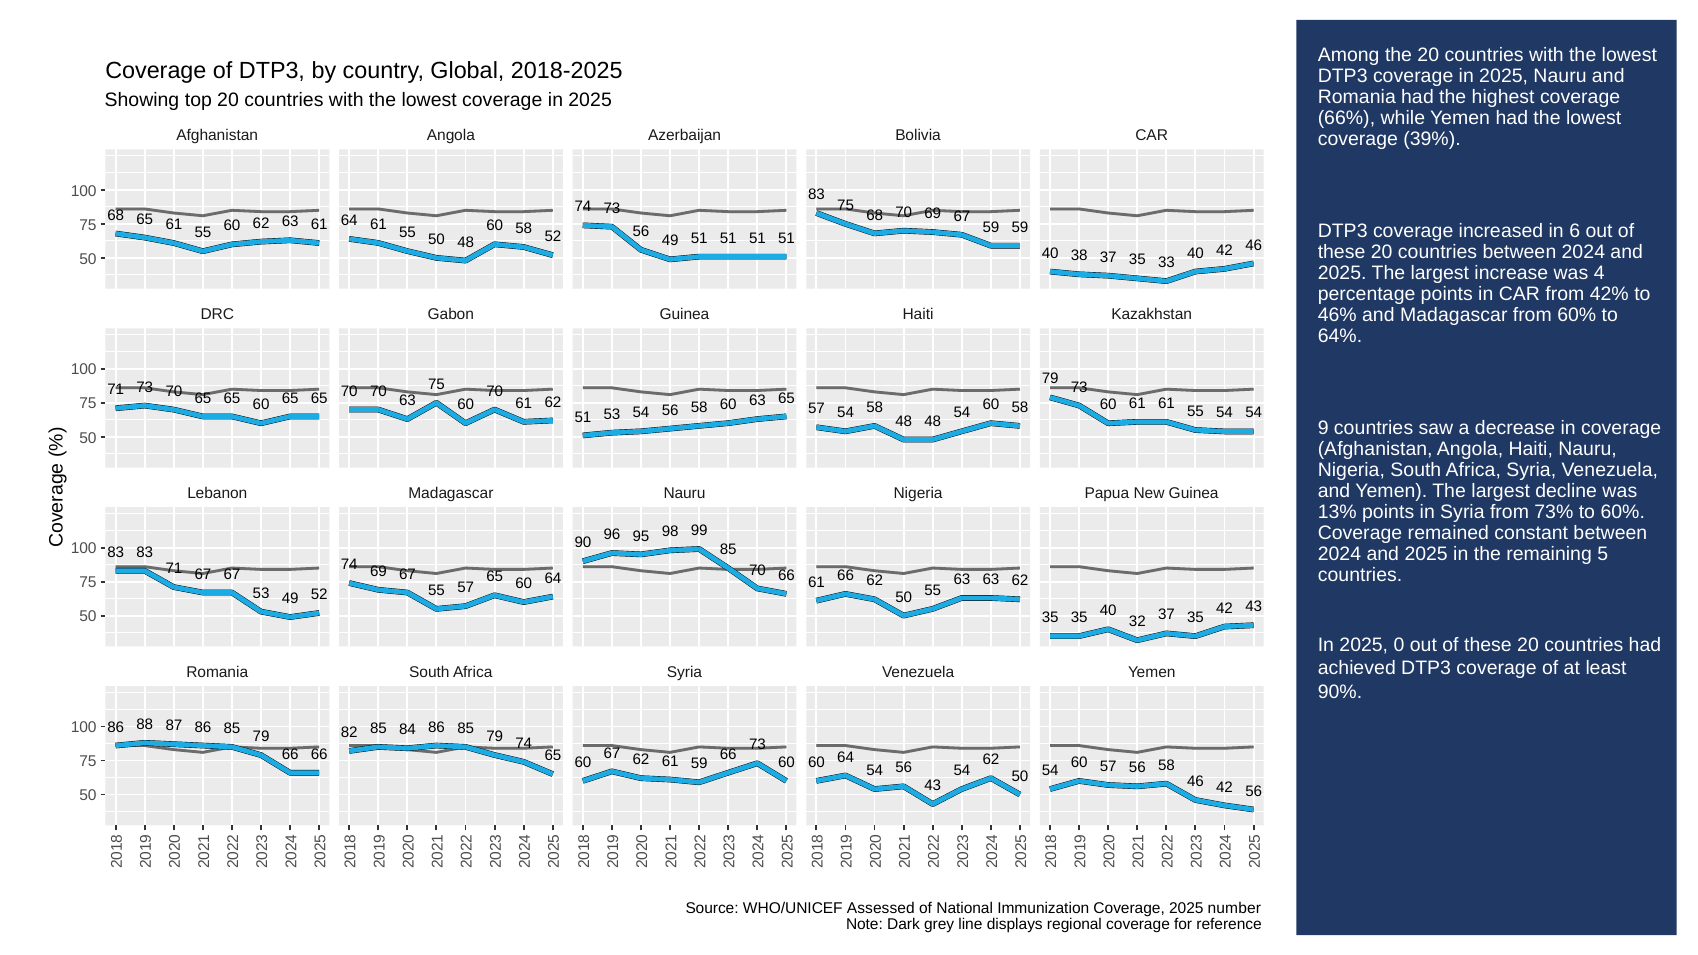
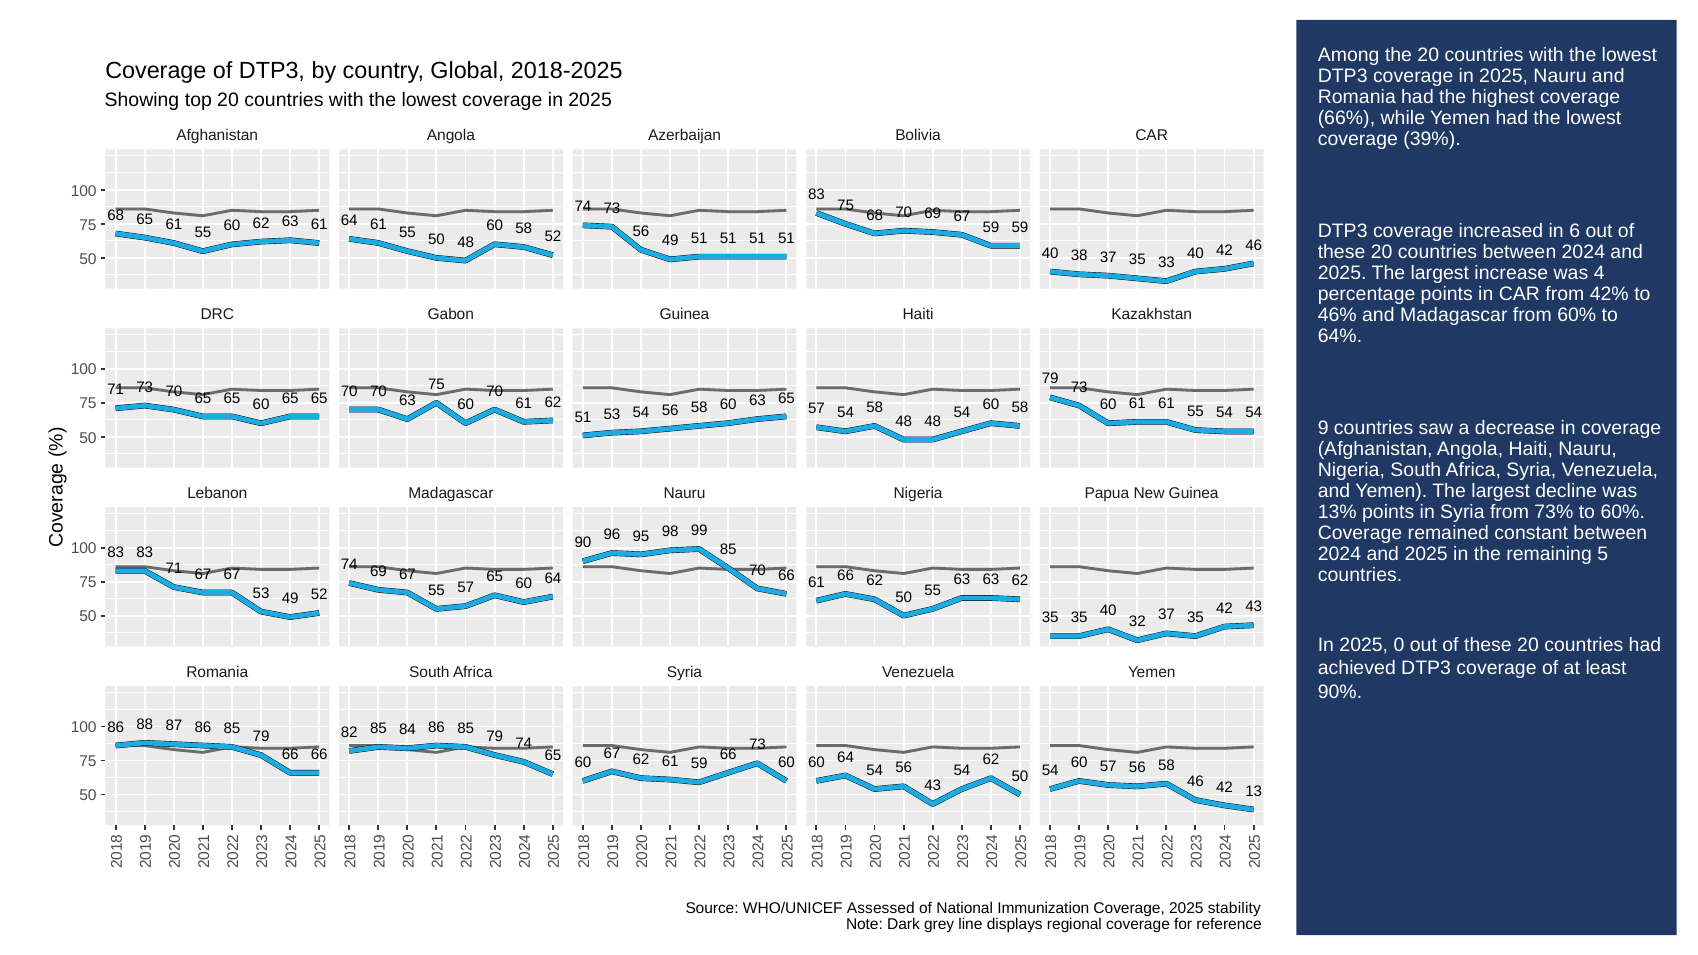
42 56: 56 -> 13
number: number -> stability
